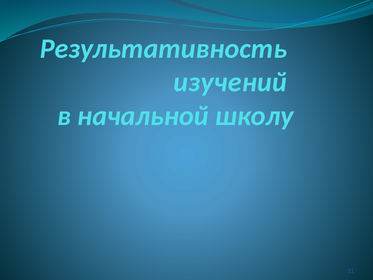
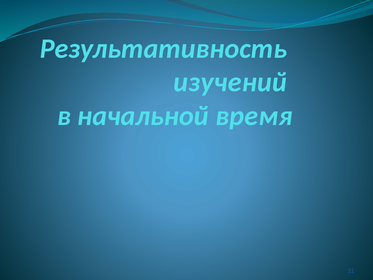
школу: школу -> время
